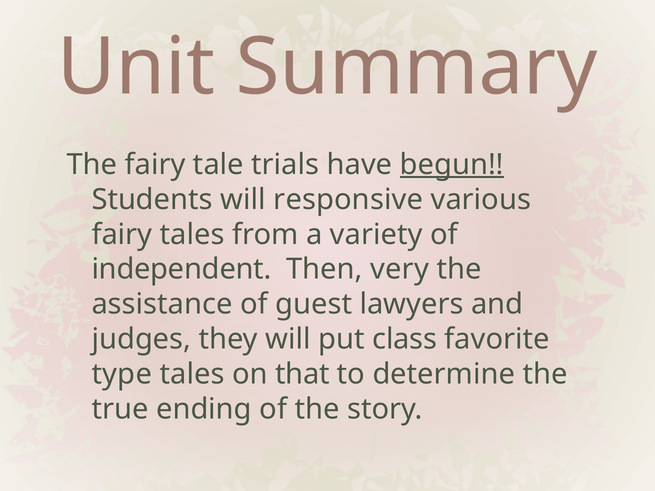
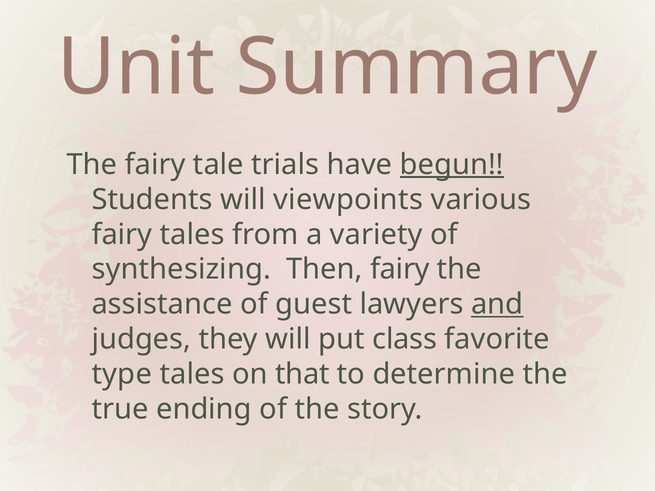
responsive: responsive -> viewpoints
independent: independent -> synthesizing
Then very: very -> fairy
and underline: none -> present
